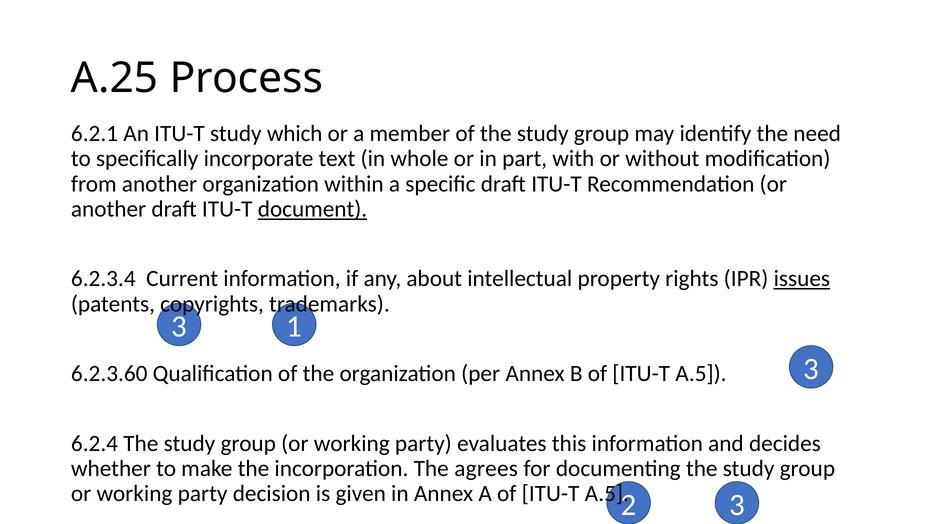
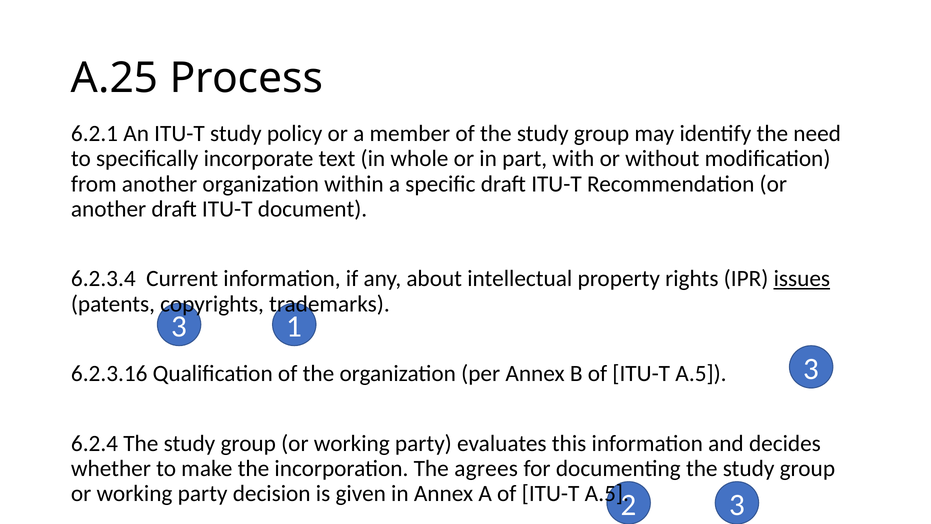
which: which -> policy
document underline: present -> none
6.2.3.60: 6.2.3.60 -> 6.2.3.16
